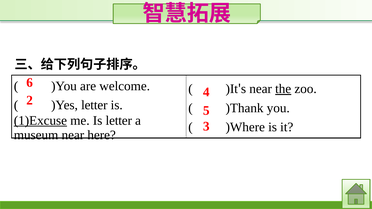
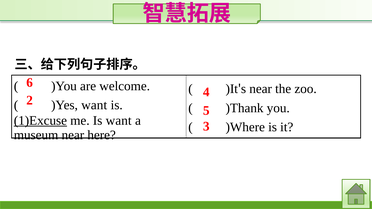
the underline: present -> none
)Yes letter: letter -> want
Is letter: letter -> want
